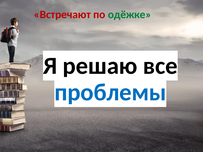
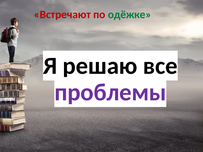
проблемы colour: blue -> purple
